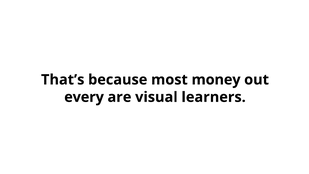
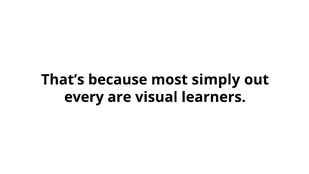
money: money -> simply
